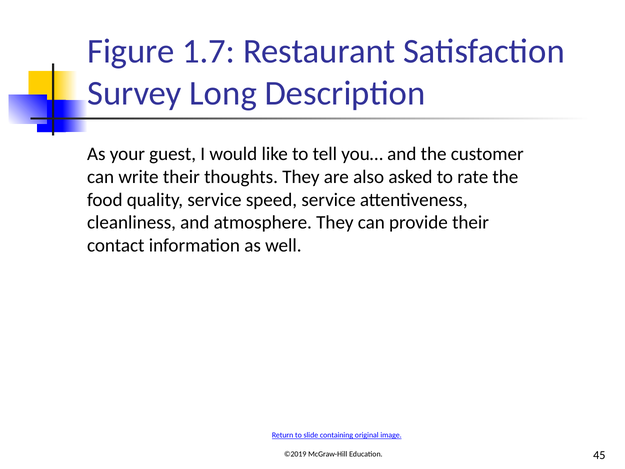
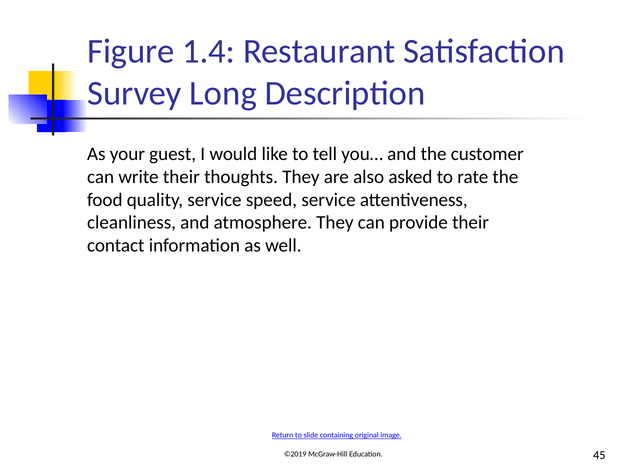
1.7: 1.7 -> 1.4
